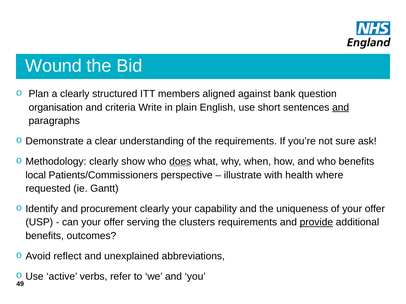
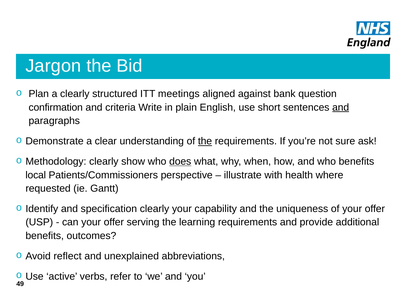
Wound: Wound -> Jargon
members: members -> meetings
organisation: organisation -> confirmation
the at (205, 141) underline: none -> present
procurement: procurement -> specification
clusters: clusters -> learning
provide underline: present -> none
